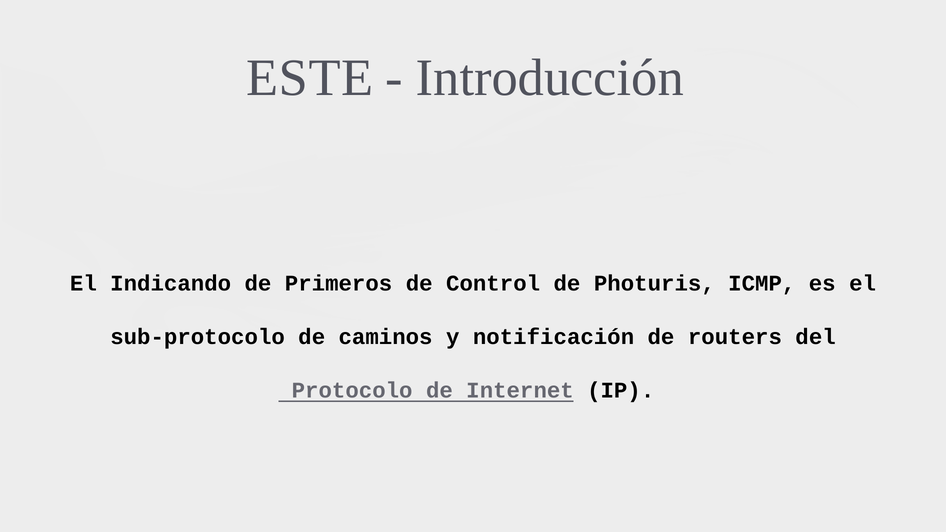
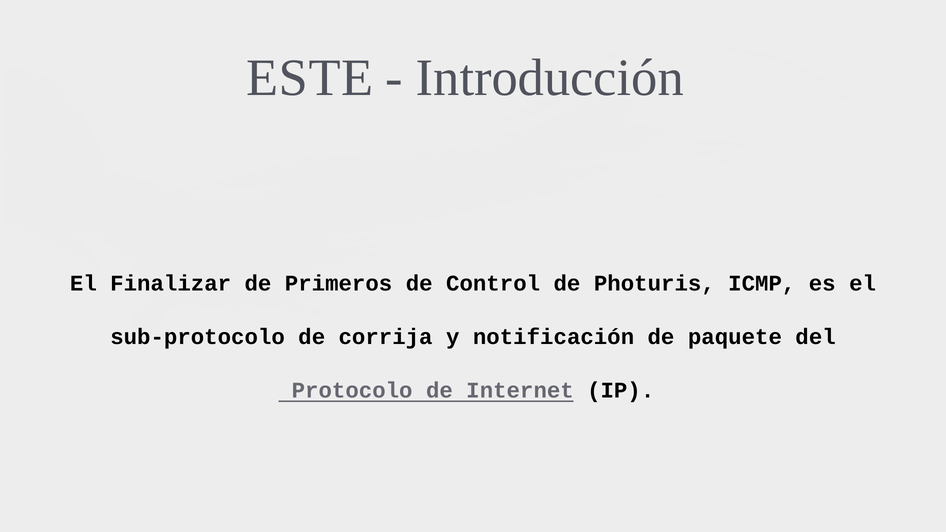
Indicando: Indicando -> Finalizar
caminos: caminos -> corrija
routers: routers -> paquete
